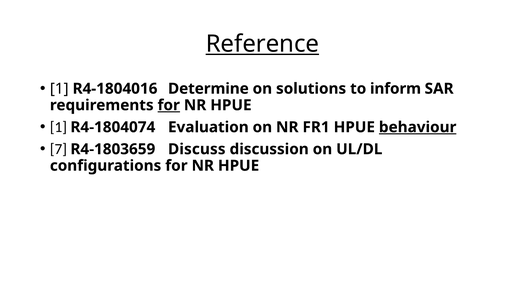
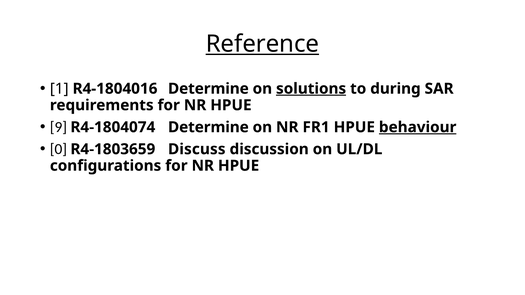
solutions underline: none -> present
inform: inform -> during
for at (169, 105) underline: present -> none
1 at (58, 127): 1 -> 9
R4-1804074 Evaluation: Evaluation -> Determine
7: 7 -> 0
